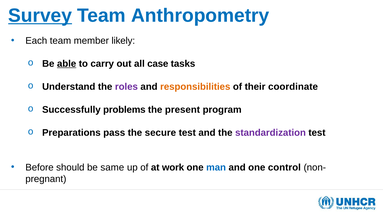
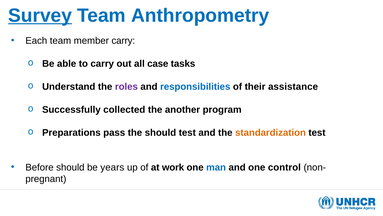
member likely: likely -> carry
able underline: present -> none
responsibilities colour: orange -> blue
coordinate: coordinate -> assistance
problems: problems -> collected
present: present -> another
the secure: secure -> should
standardization colour: purple -> orange
same: same -> years
